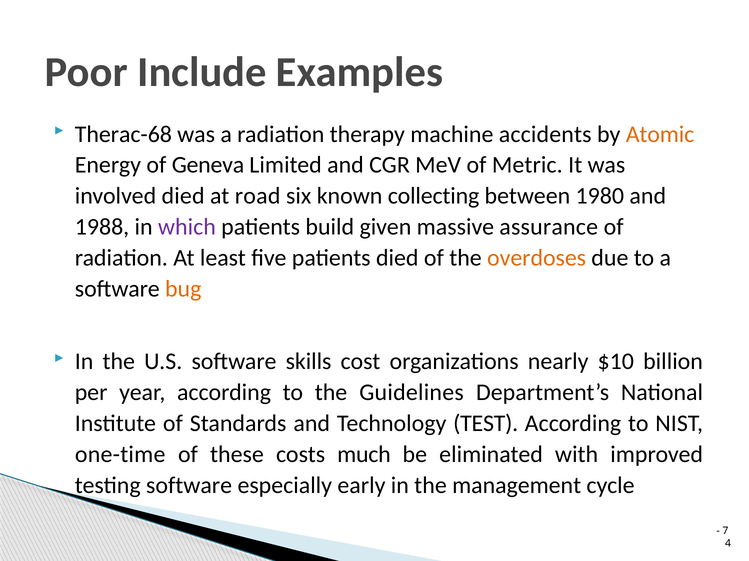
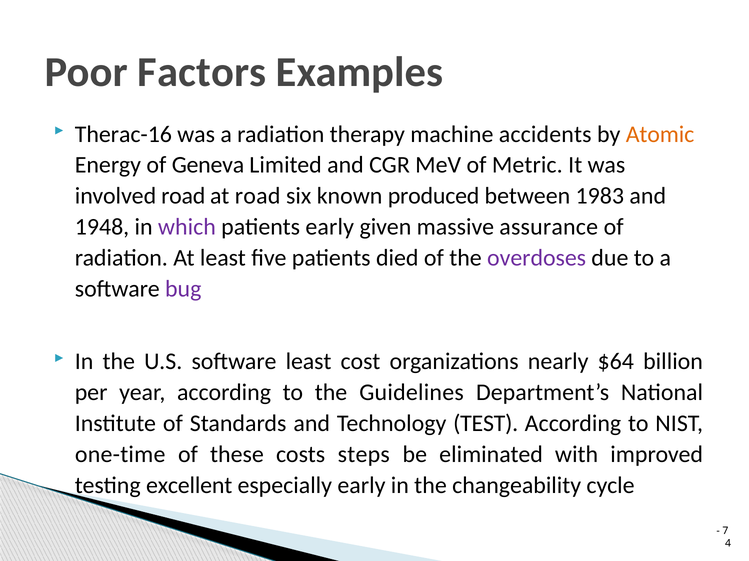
Include: Include -> Factors
Therac-68: Therac-68 -> Therac-16
involved died: died -> road
collecting: collecting -> produced
1980: 1980 -> 1983
1988: 1988 -> 1948
patients build: build -> early
overdoses colour: orange -> purple
bug colour: orange -> purple
software skills: skills -> least
$10: $10 -> $64
much: much -> steps
testing software: software -> excellent
management: management -> changeability
